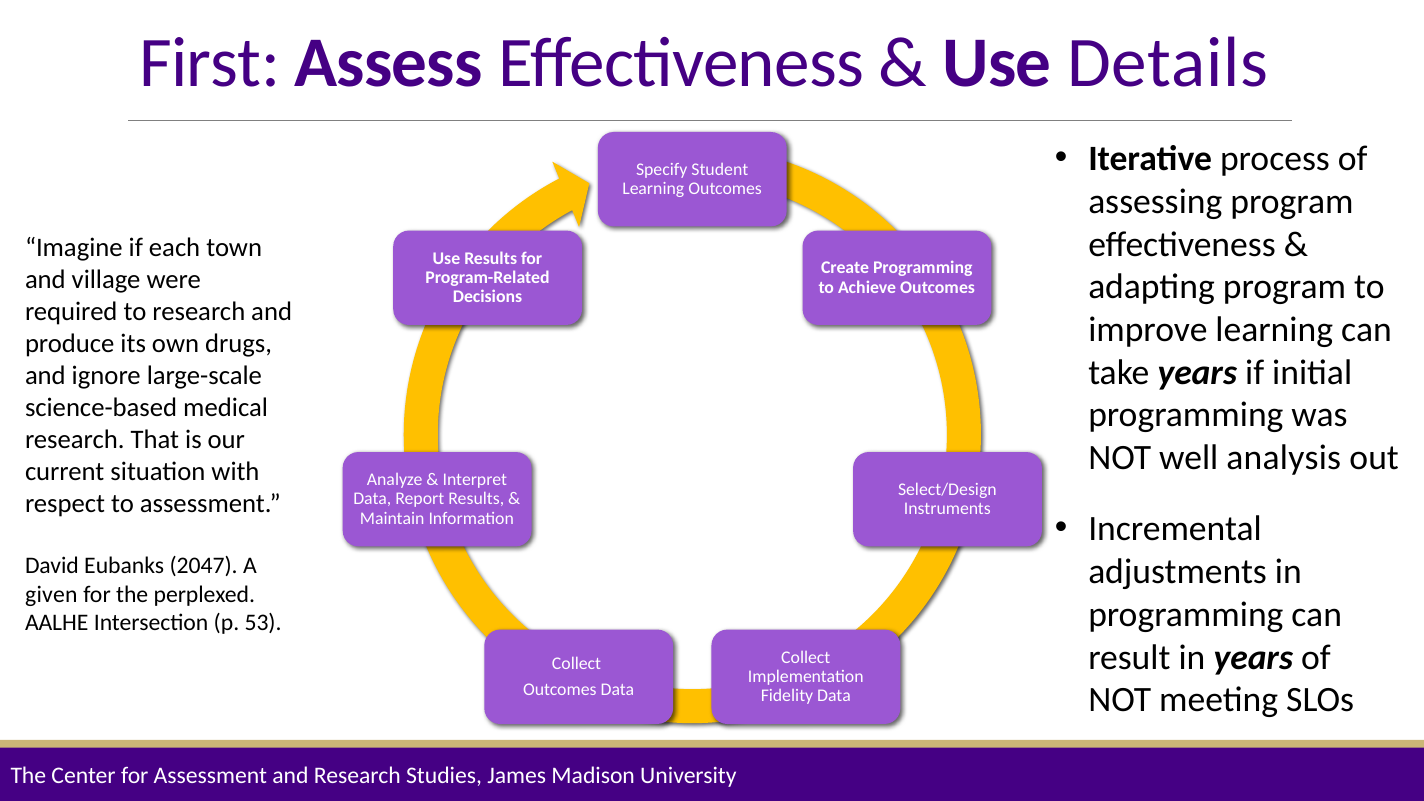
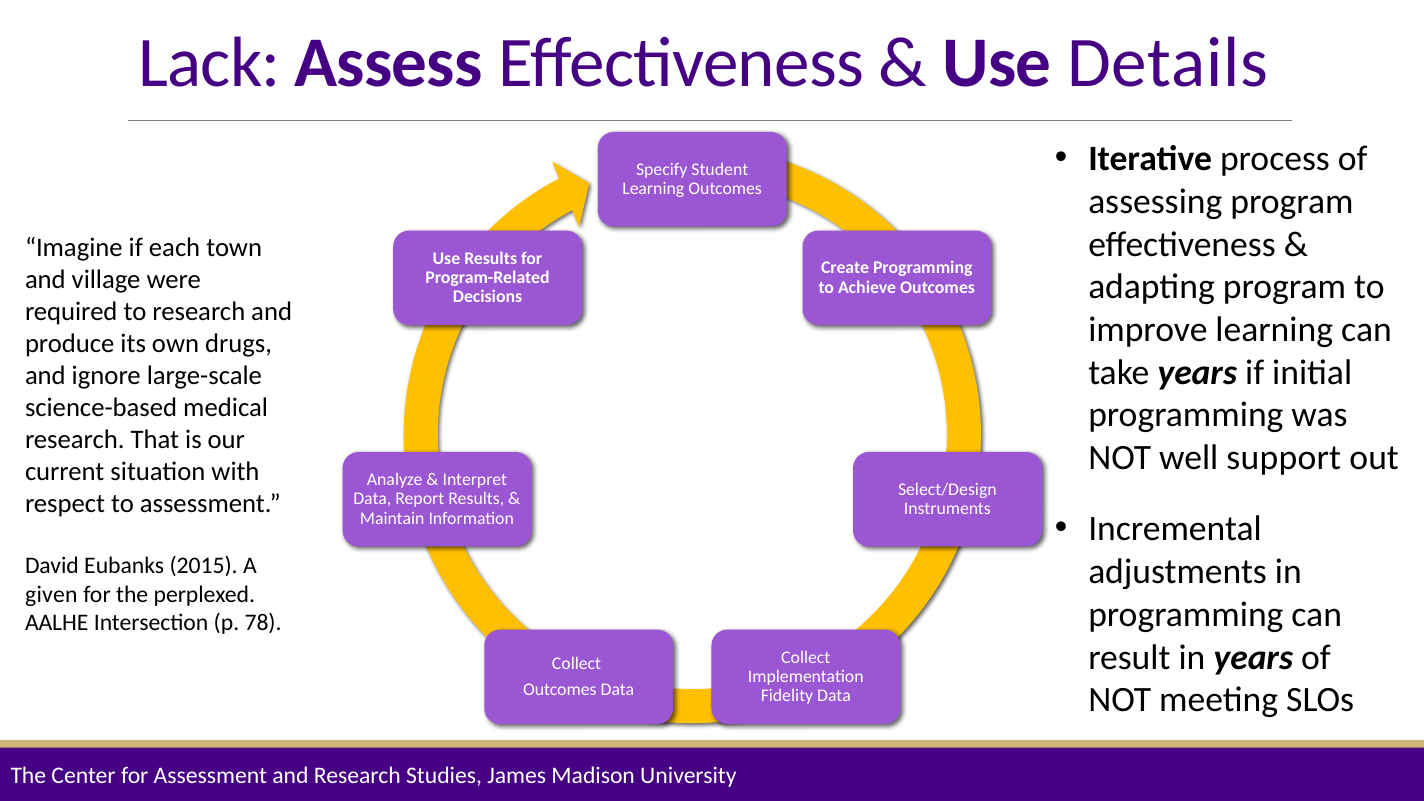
First: First -> Lack
analysis: analysis -> support
2047: 2047 -> 2015
53: 53 -> 78
